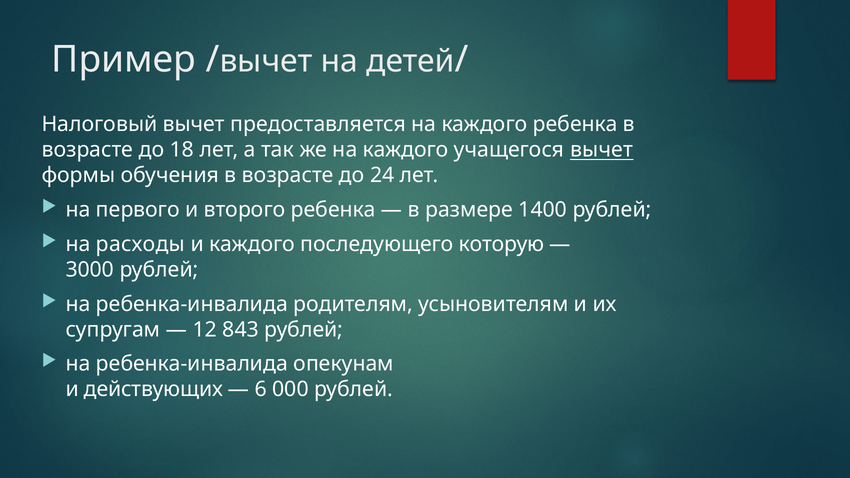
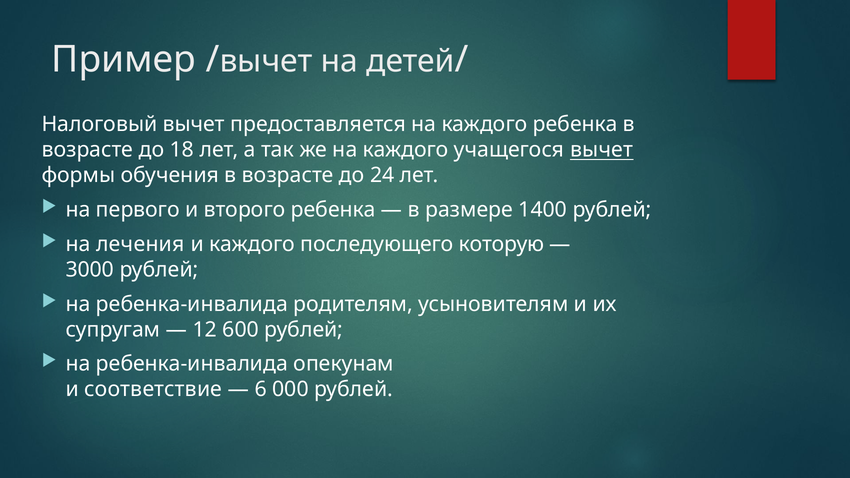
расходы: расходы -> лечения
843: 843 -> 600
действующих: действующих -> соответствие
